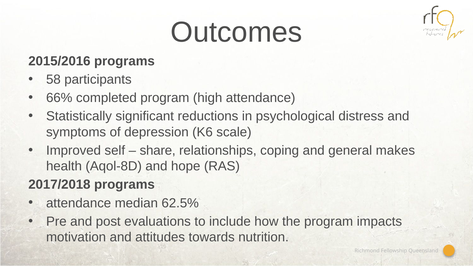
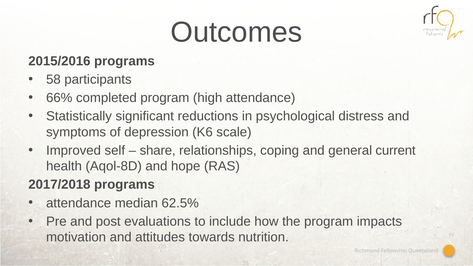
makes: makes -> current
